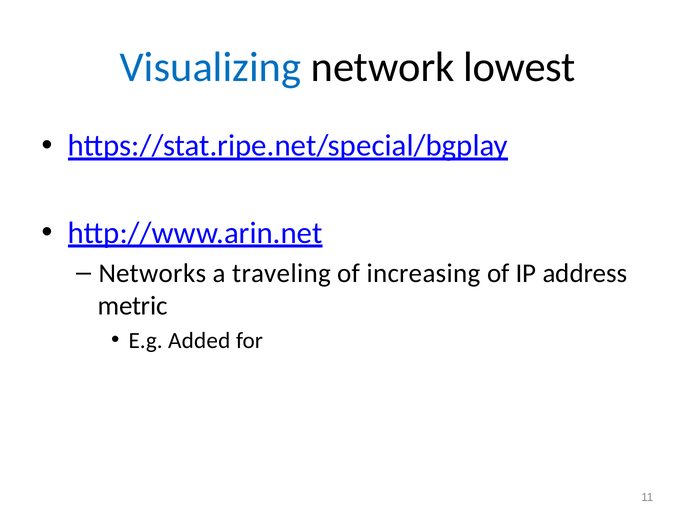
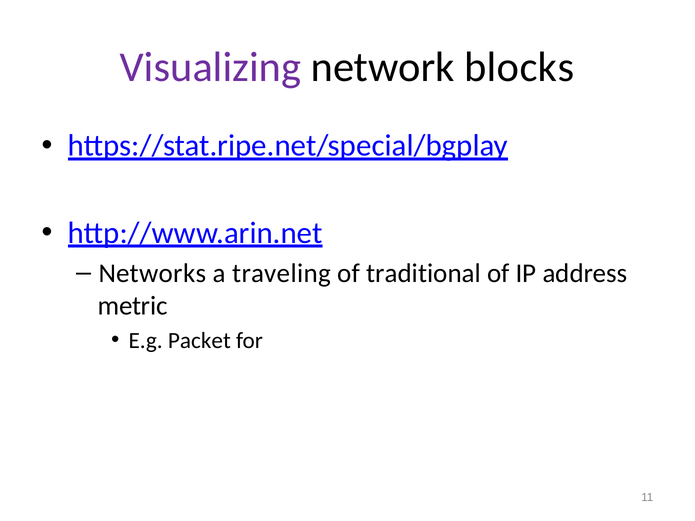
Visualizing colour: blue -> purple
lowest: lowest -> blocks
increasing: increasing -> traditional
Added: Added -> Packet
